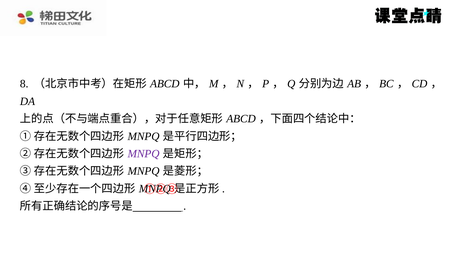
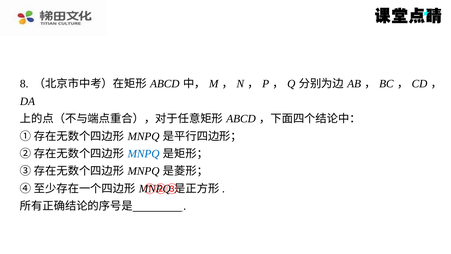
MNPQ at (144, 154) colour: purple -> blue
